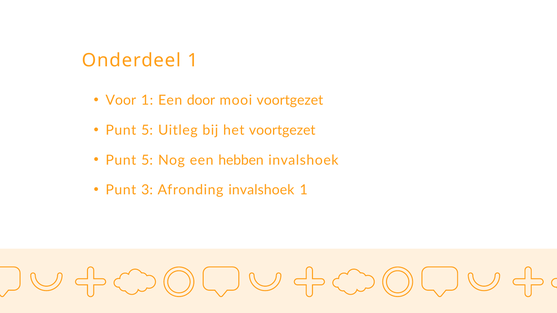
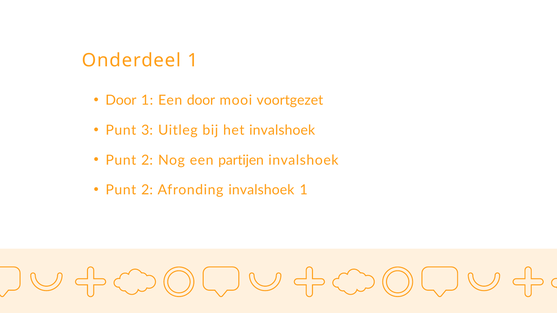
Voor at (121, 100): Voor -> Door
5 at (147, 130): 5 -> 3
het voortgezet: voortgezet -> invalshoek
5 at (147, 160): 5 -> 2
hebben: hebben -> partijen
3 at (147, 190): 3 -> 2
